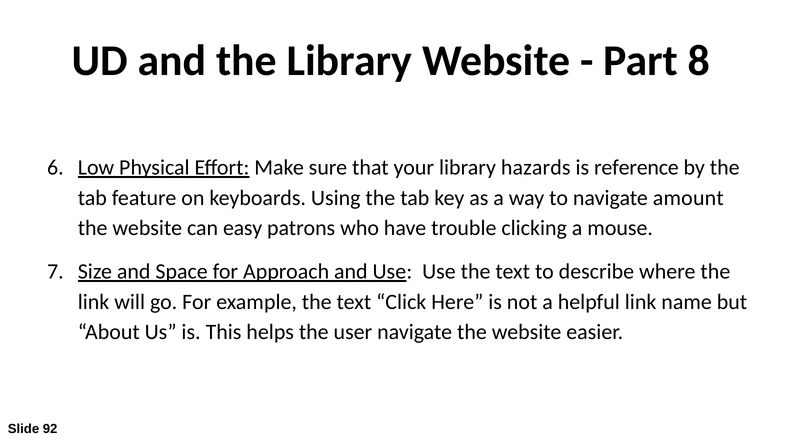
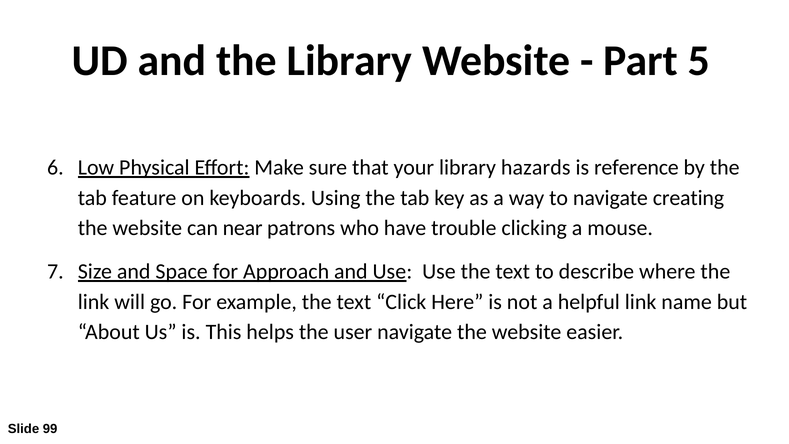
8: 8 -> 5
amount: amount -> creating
easy: easy -> near
92: 92 -> 99
